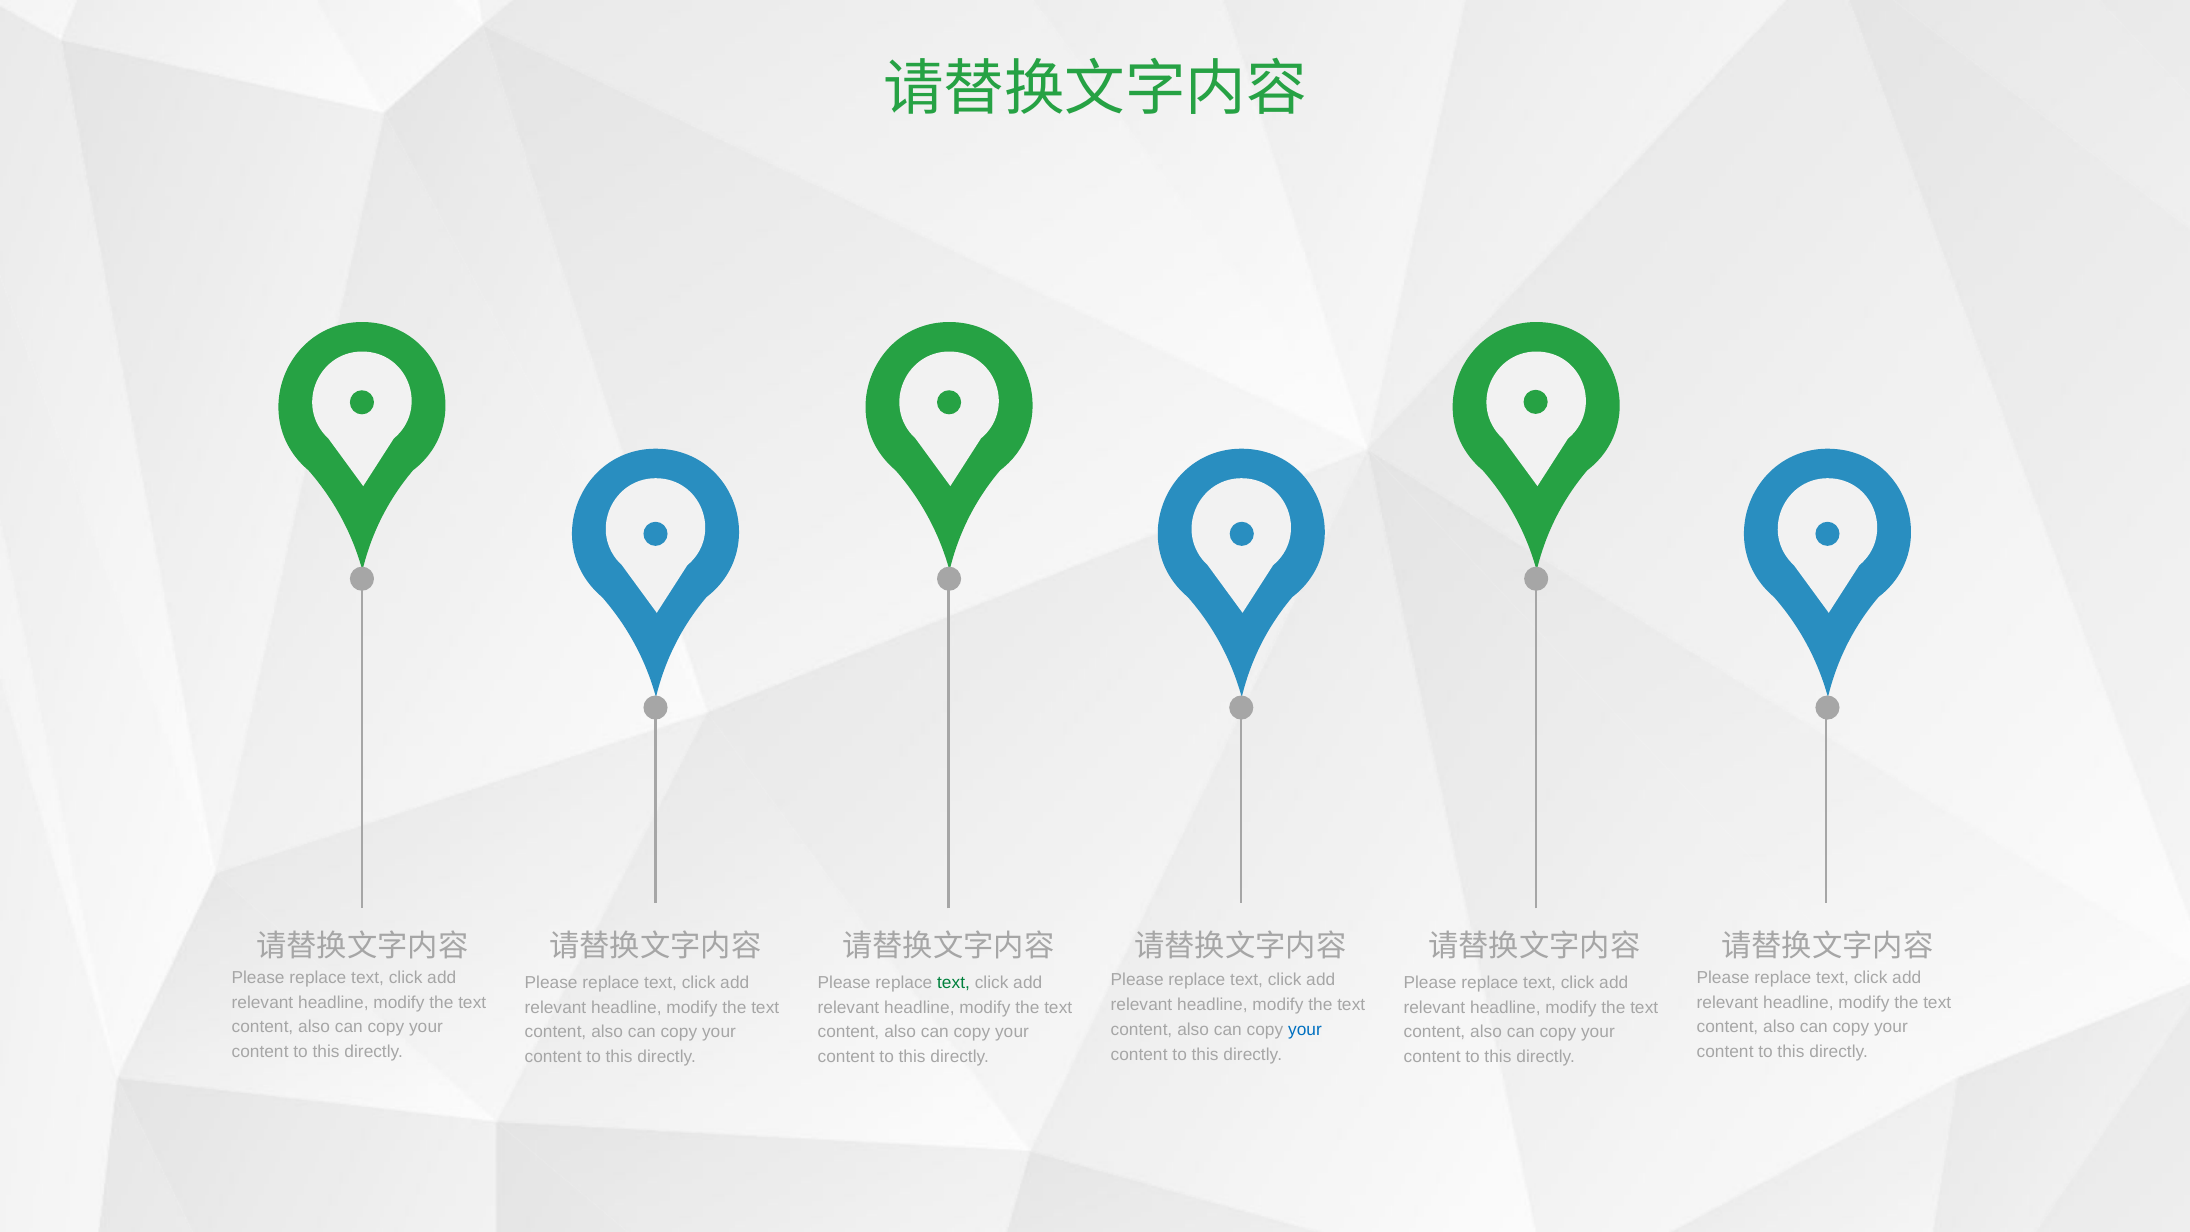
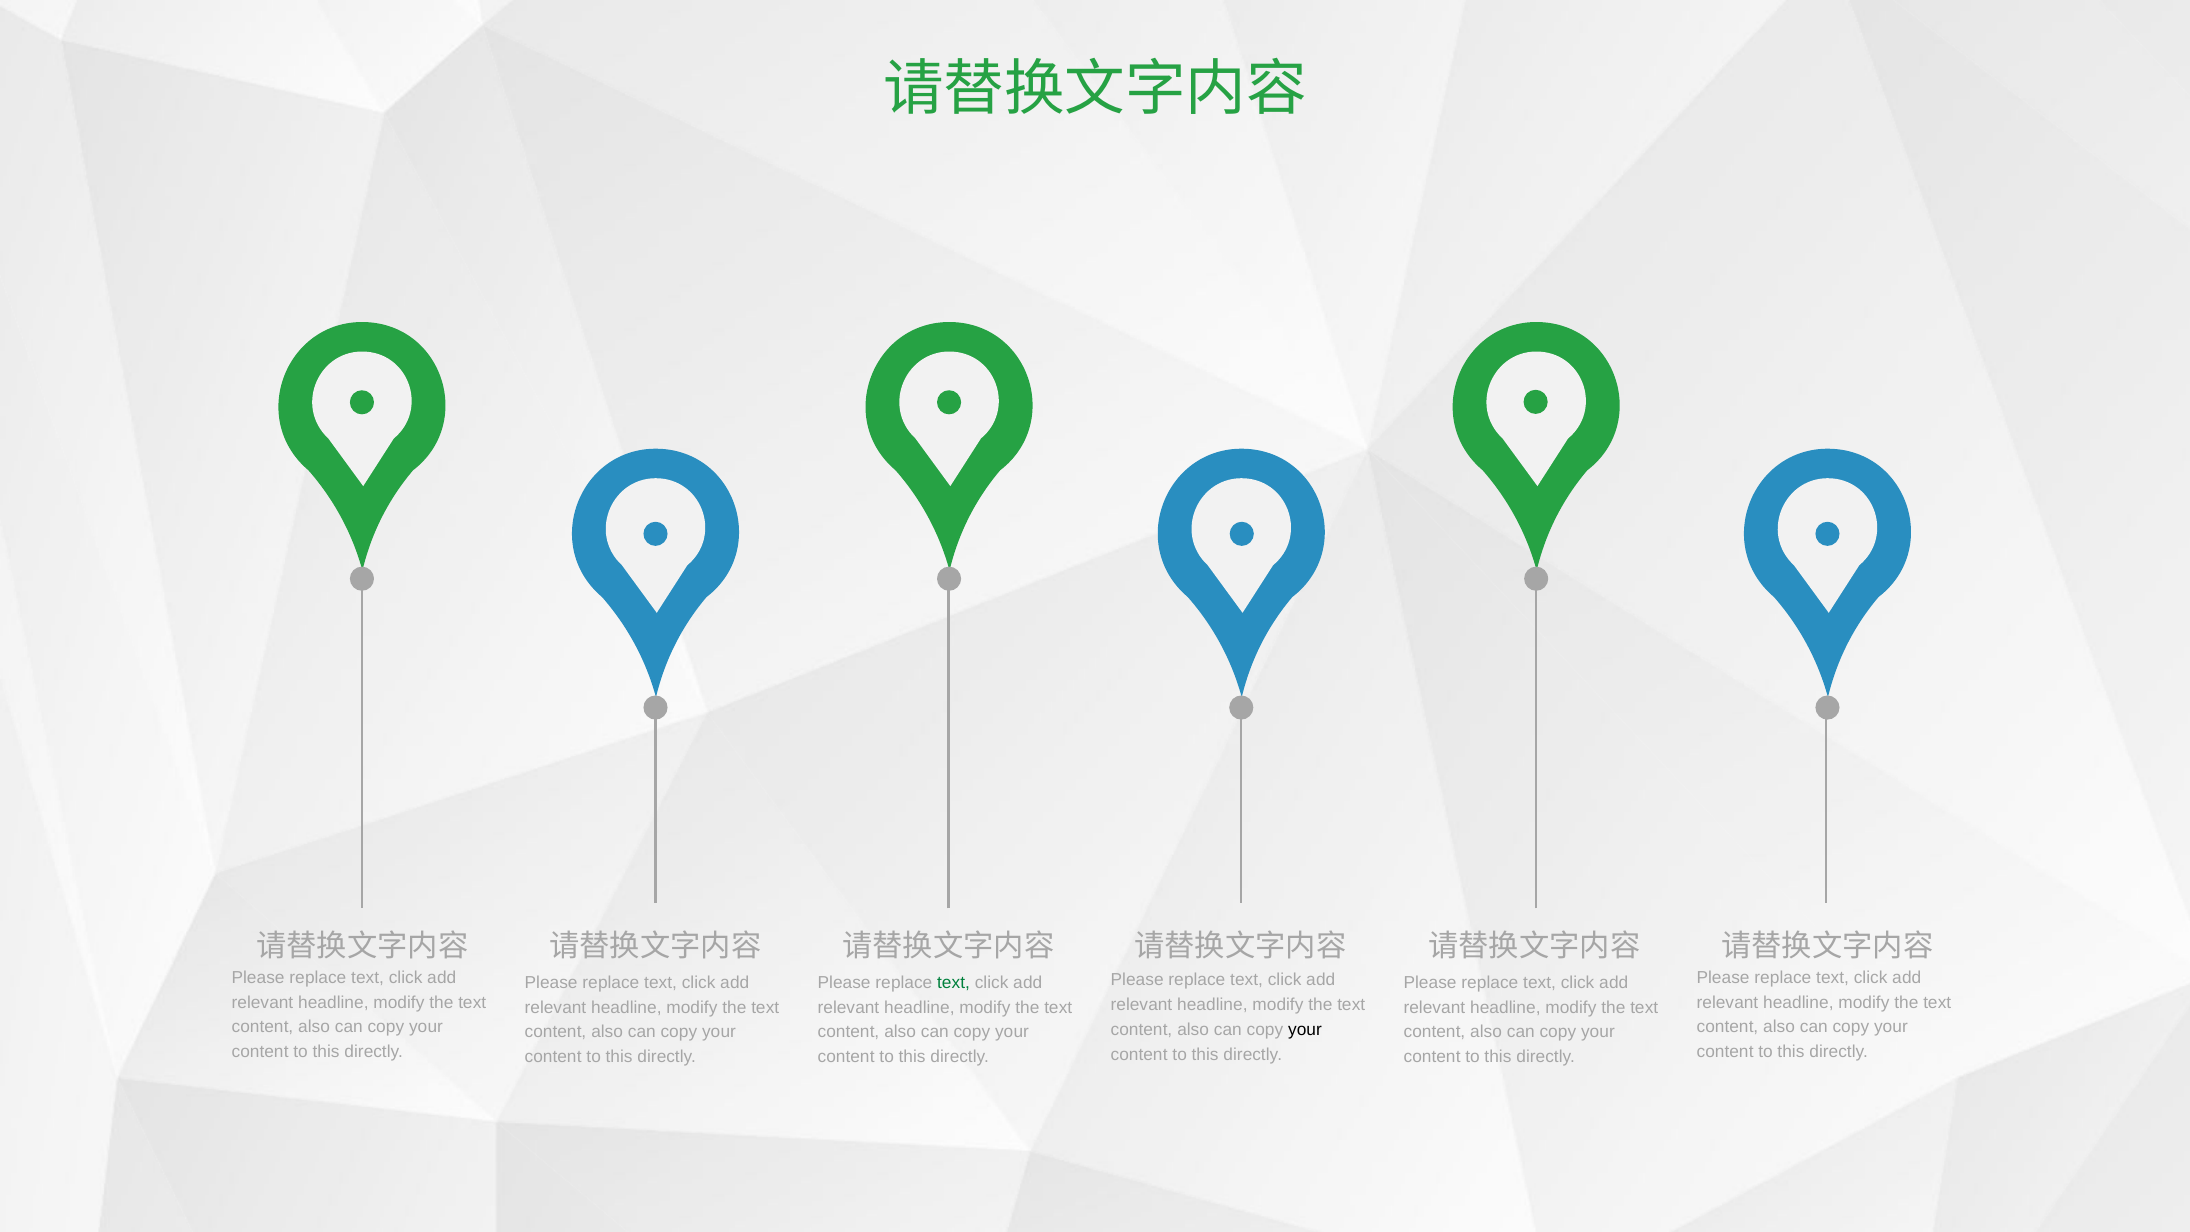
your at (1305, 1030) colour: blue -> black
